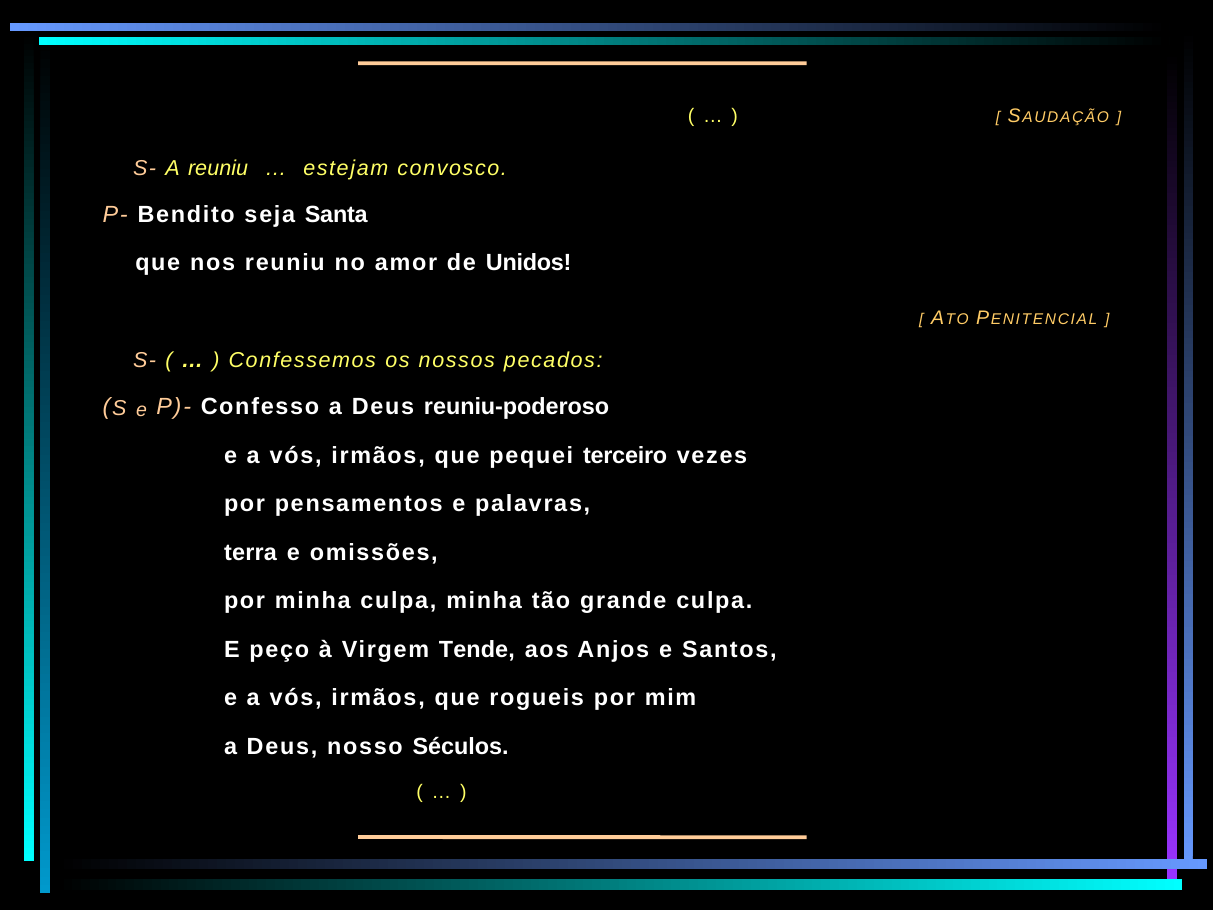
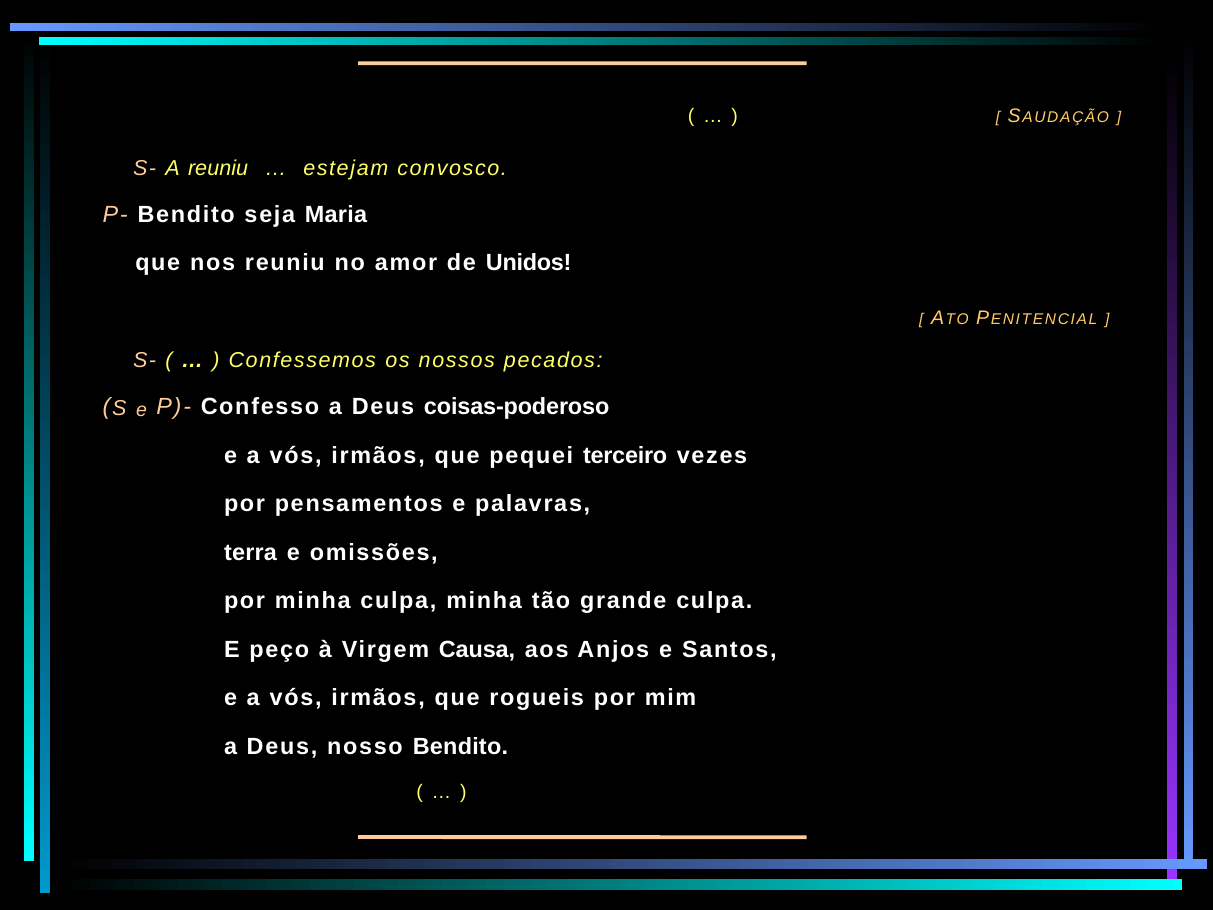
Santa: Santa -> Maria
reuniu-poderoso: reuniu-poderoso -> coisas-poderoso
Tende: Tende -> Causa
nosso Séculos: Séculos -> Bendito
